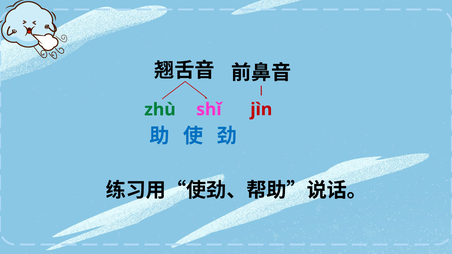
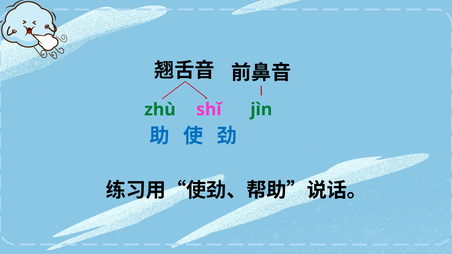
jìn colour: red -> green
